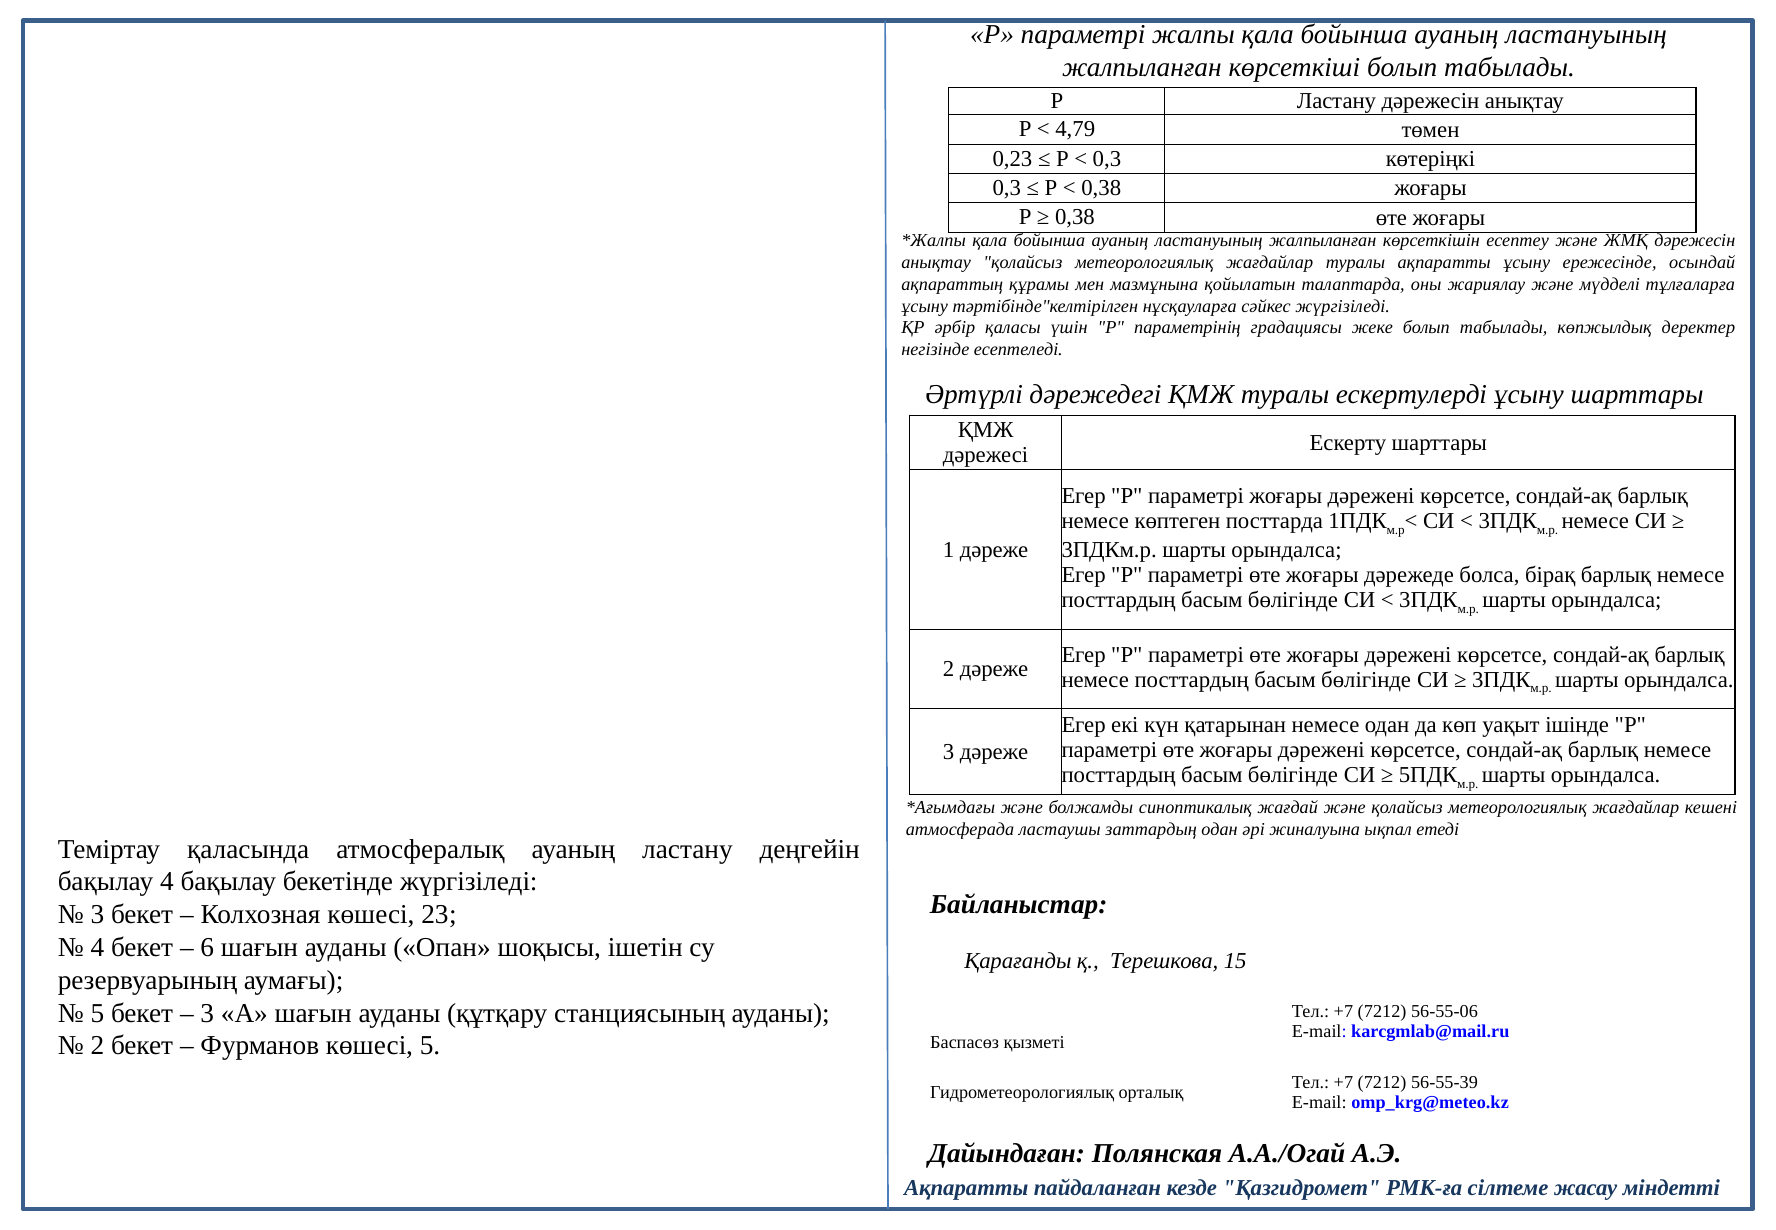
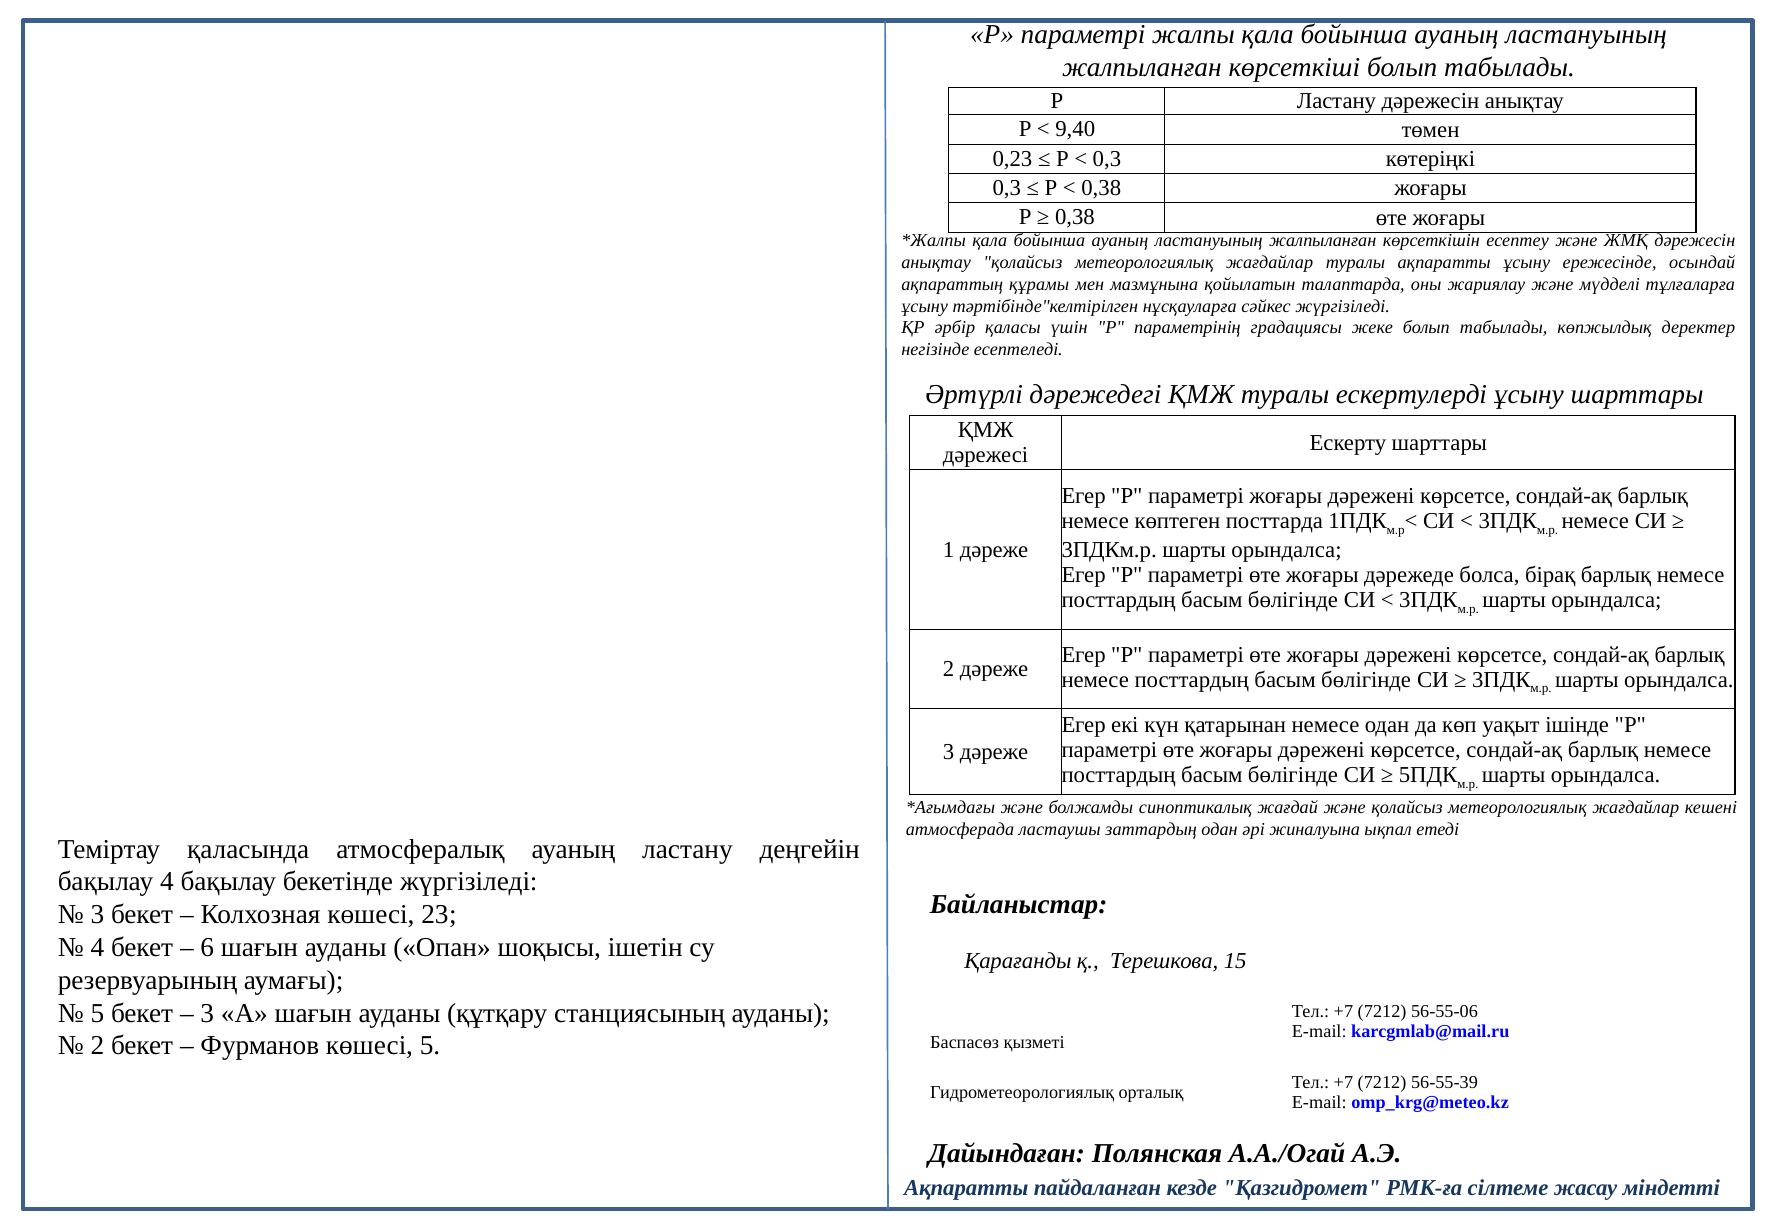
4,79: 4,79 -> 9,40
